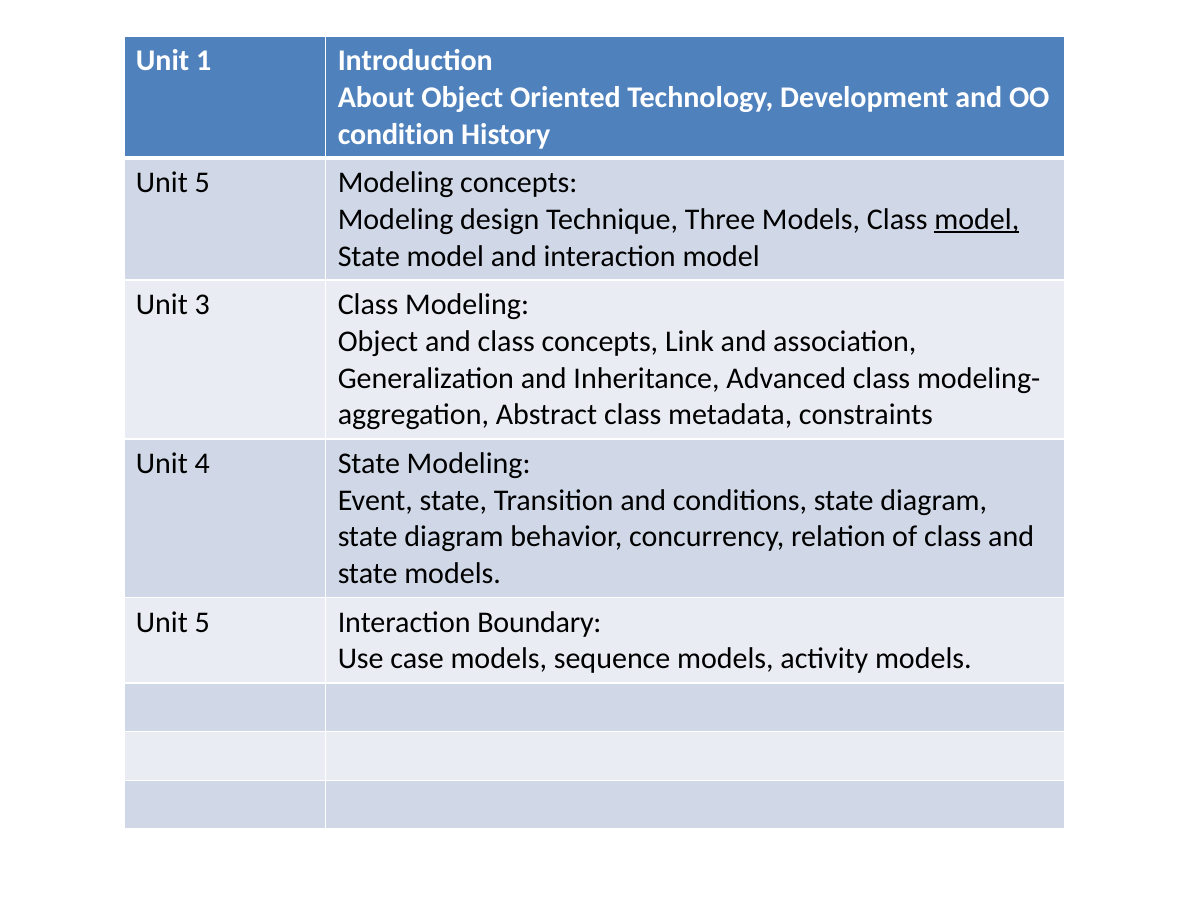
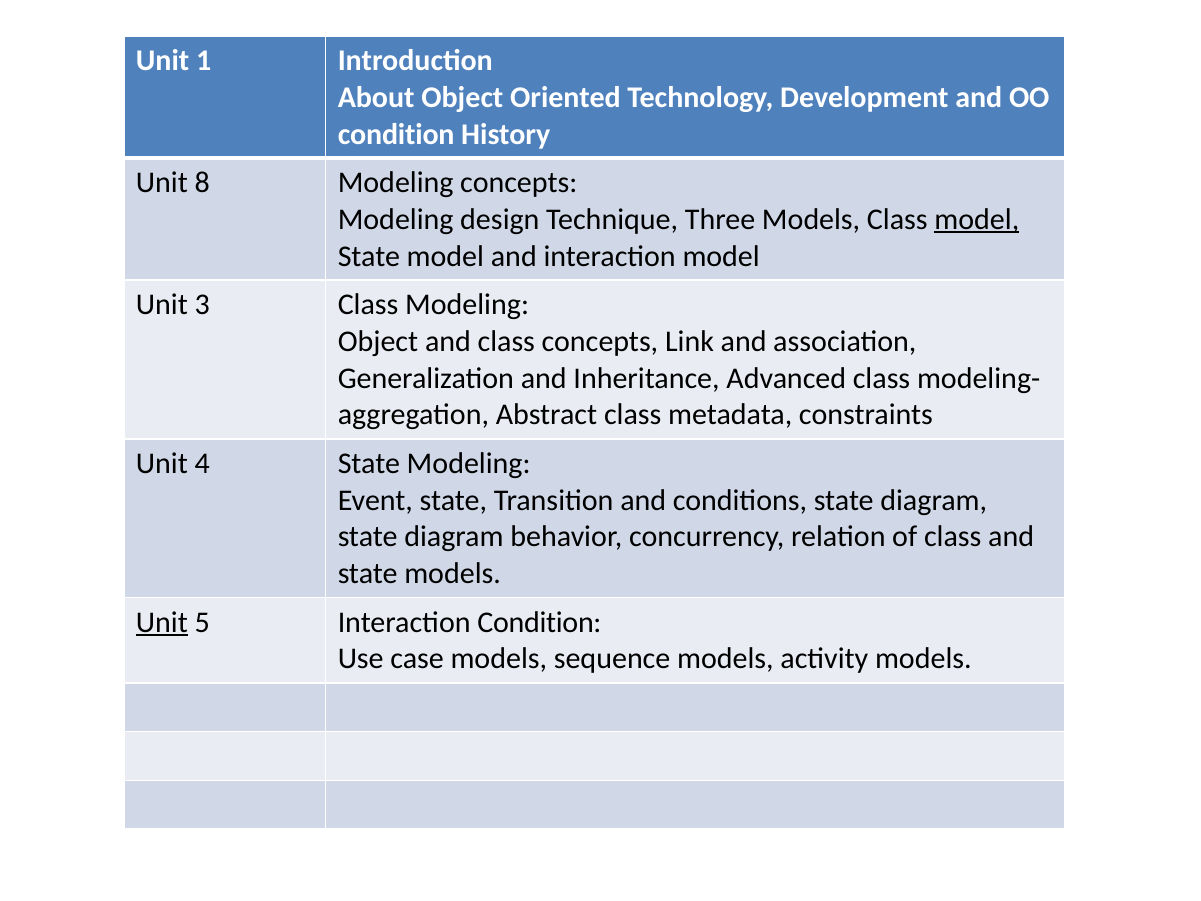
5 at (202, 183): 5 -> 8
Unit at (162, 622) underline: none -> present
Interaction Boundary: Boundary -> Condition
